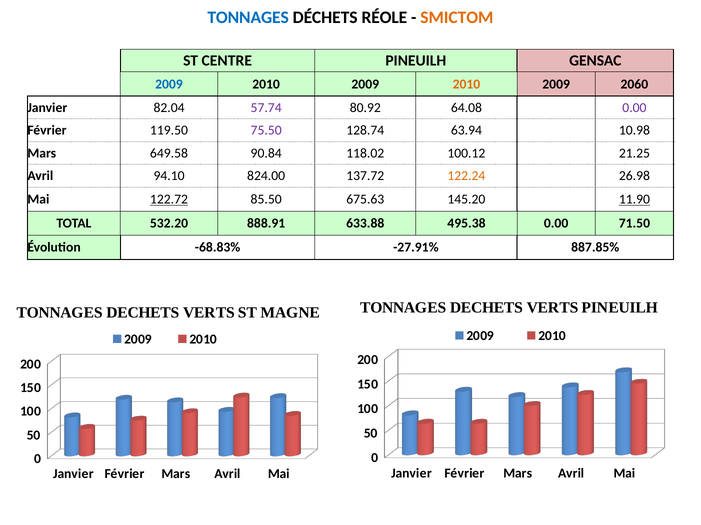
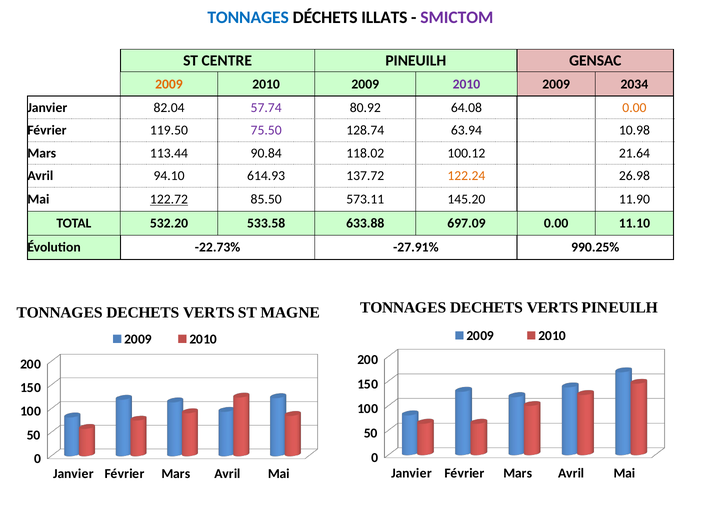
RÉOLE: RÉOLE -> ILLATS
SMICTOM colour: orange -> purple
2009 at (169, 84) colour: blue -> orange
2010 at (466, 84) colour: orange -> purple
2060: 2060 -> 2034
0.00 at (634, 108) colour: purple -> orange
649.58: 649.58 -> 113.44
21.25: 21.25 -> 21.64
824.00: 824.00 -> 614.93
675.63: 675.63 -> 573.11
11.90 underline: present -> none
888.91: 888.91 -> 533.58
495.38: 495.38 -> 697.09
71.50: 71.50 -> 11.10
-68.83%: -68.83% -> -22.73%
887.85%: 887.85% -> 990.25%
